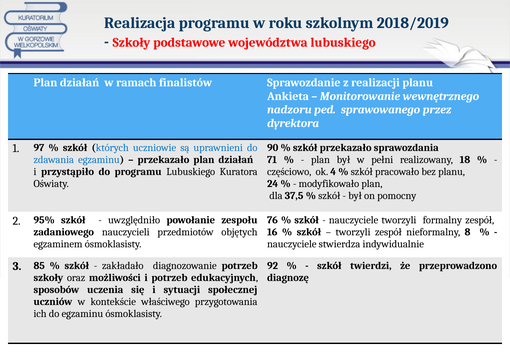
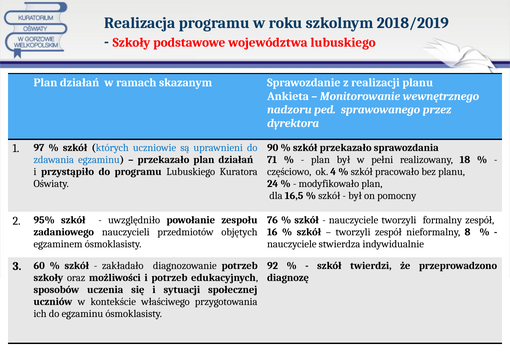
finalistów: finalistów -> skazanym
37,5: 37,5 -> 16,5
85: 85 -> 60
